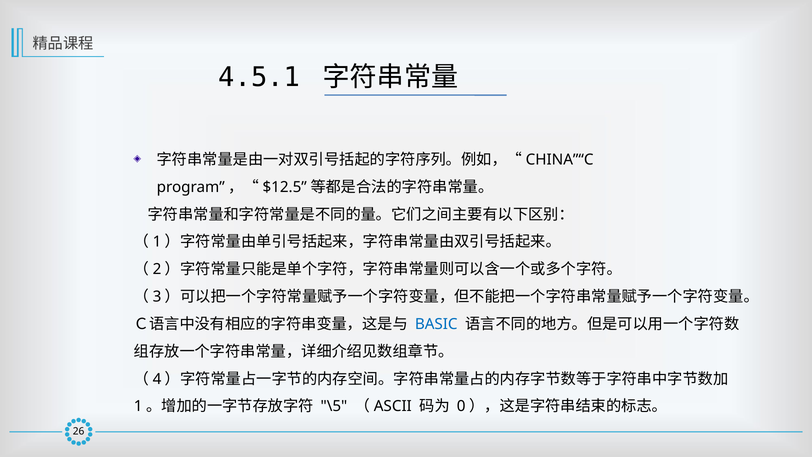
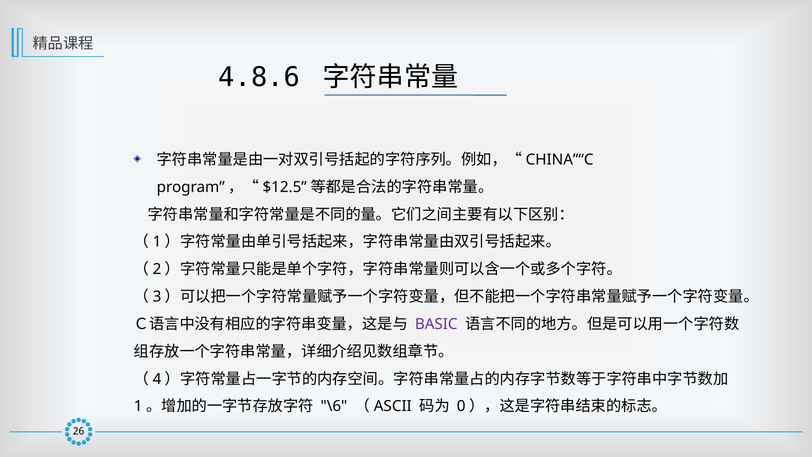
4.5.1: 4.5.1 -> 4.8.6
BASIC colour: blue -> purple
\5: \5 -> \6
